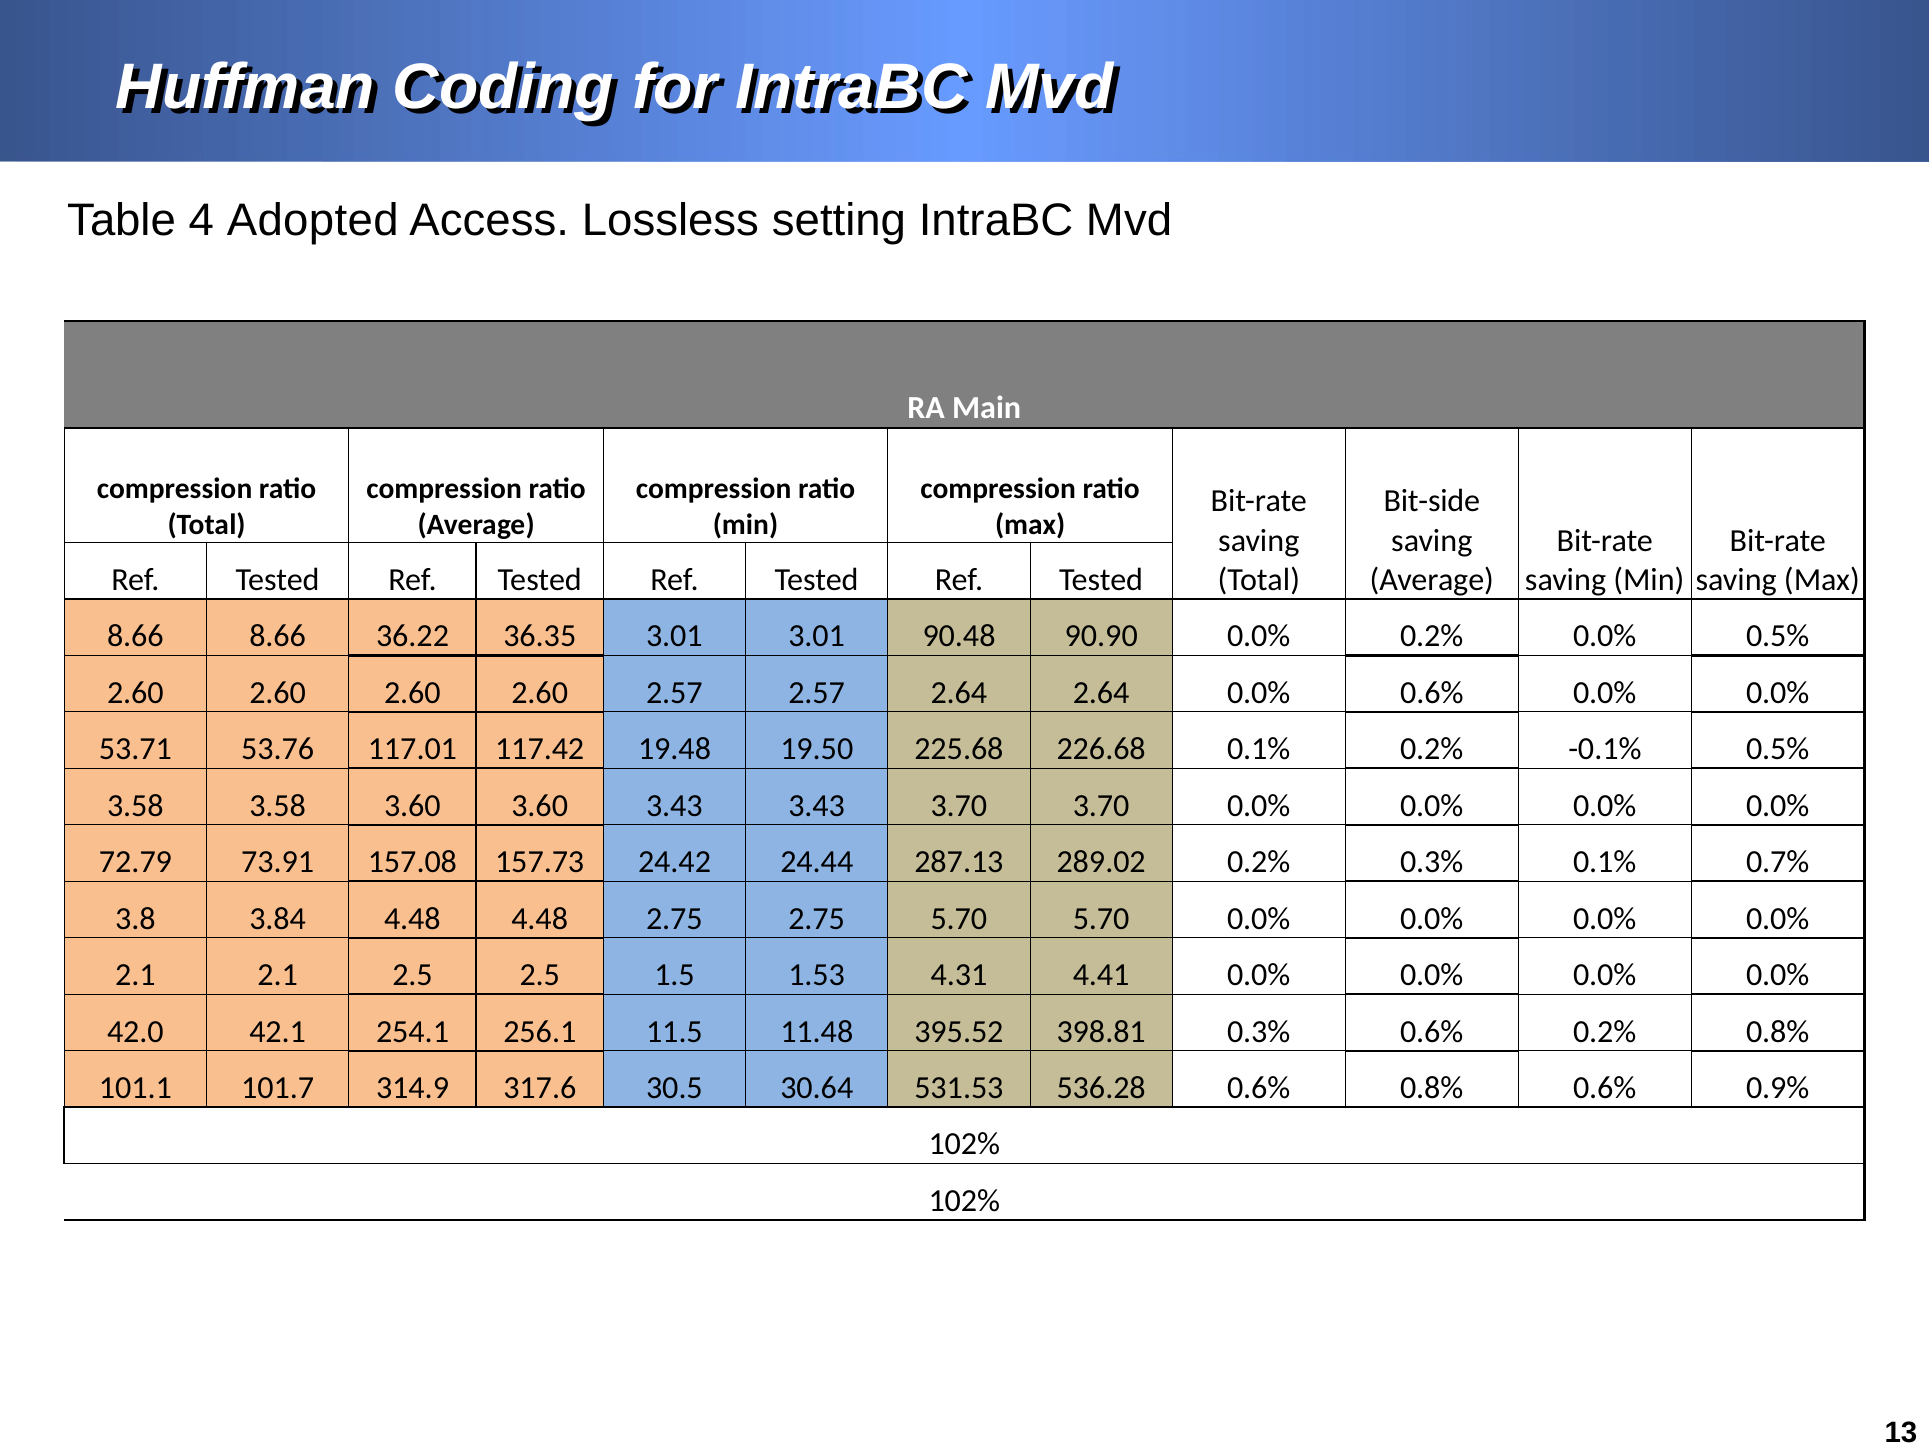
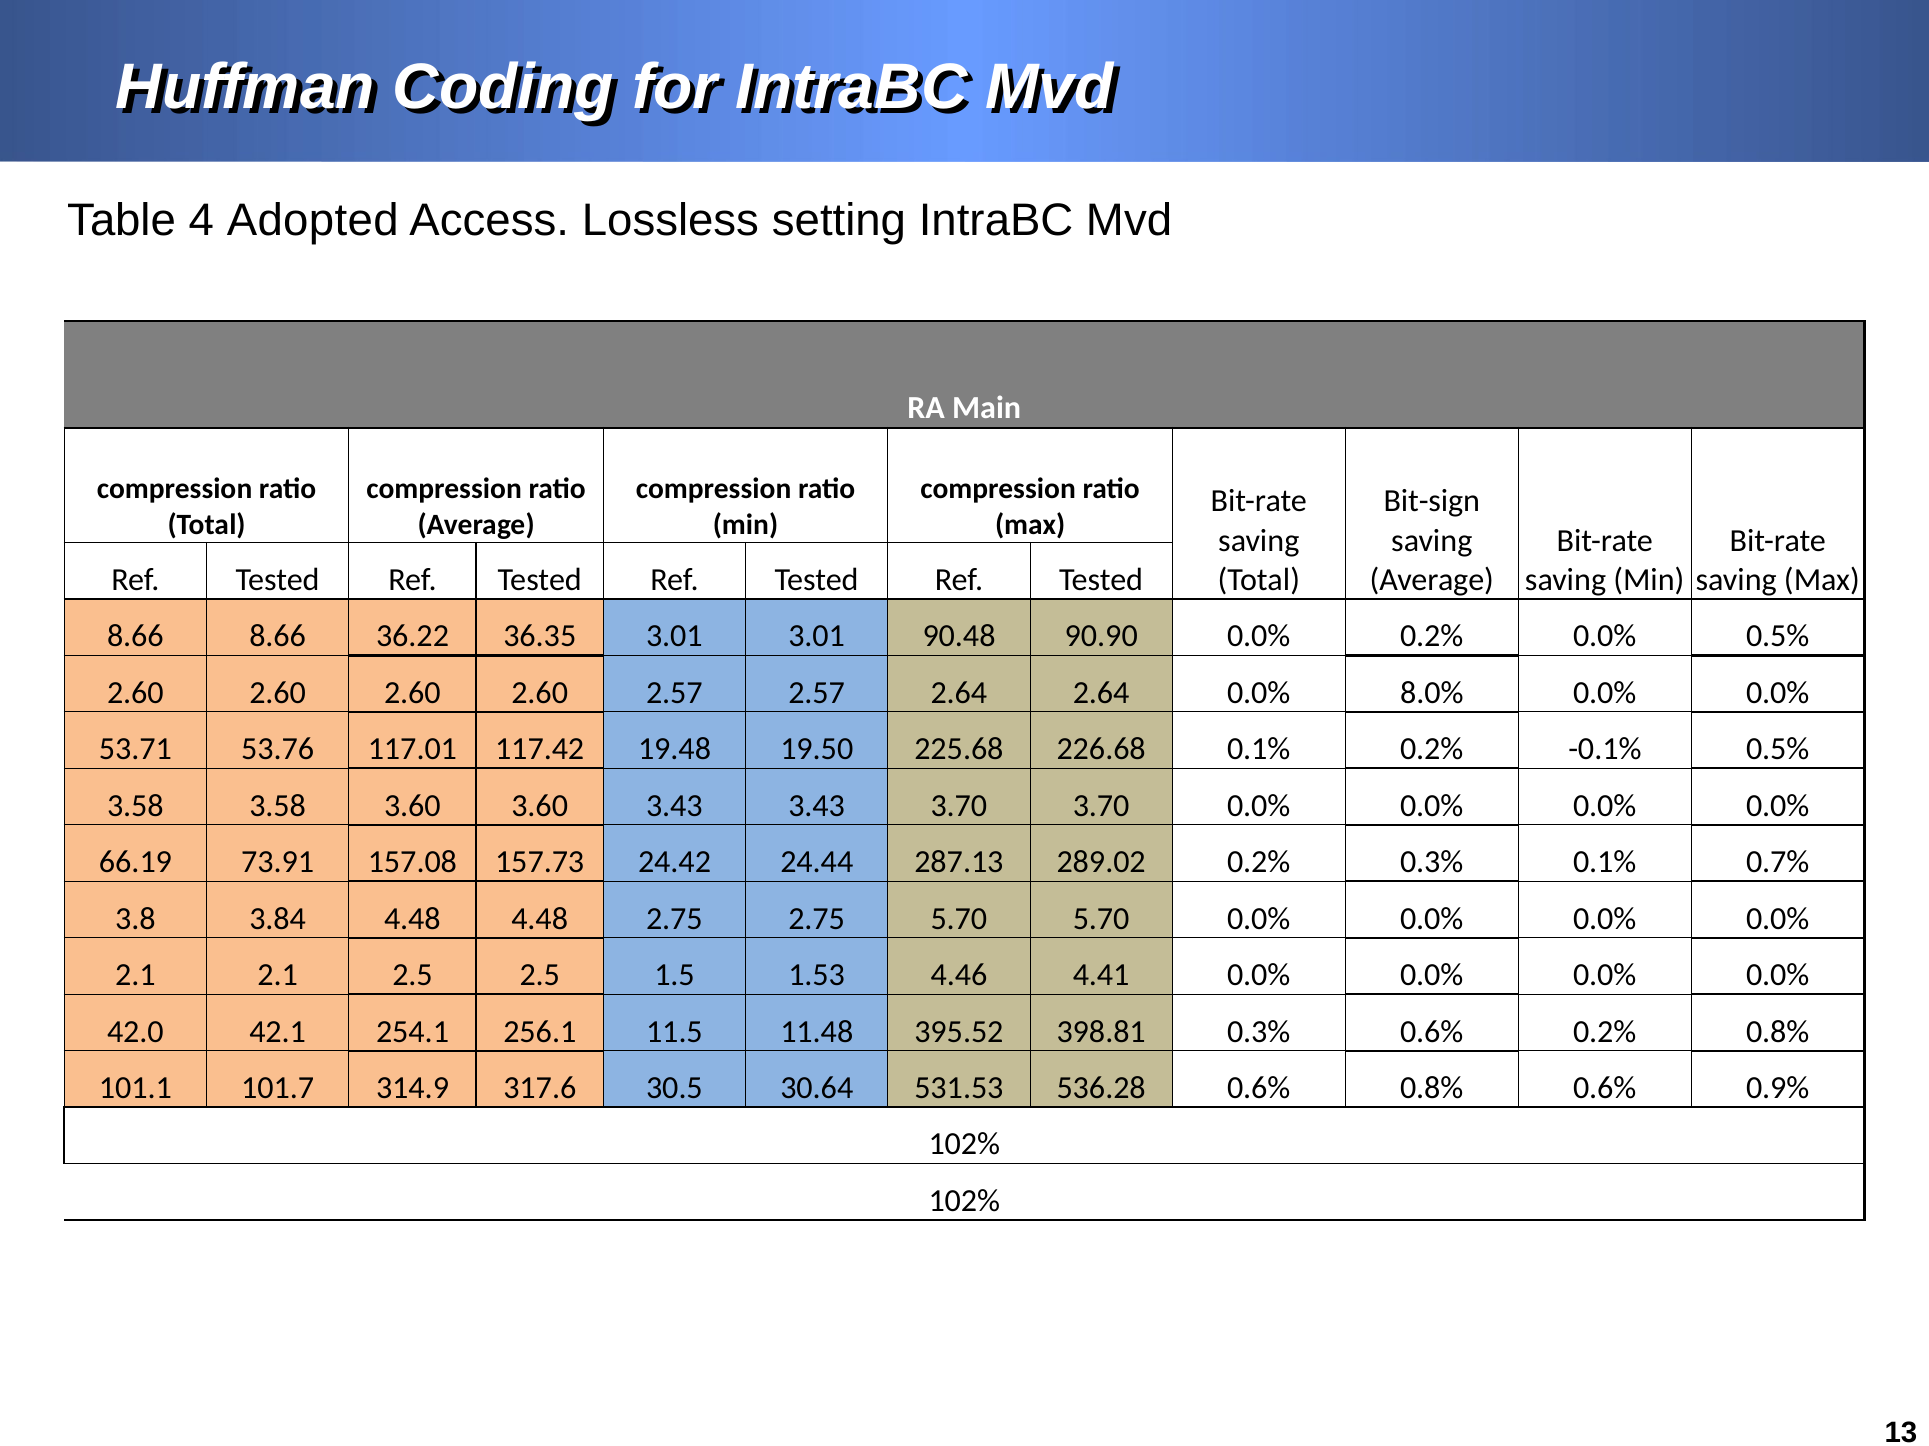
Bit-side: Bit-side -> Bit-sign
0.0% 0.6%: 0.6% -> 8.0%
72.79: 72.79 -> 66.19
4.31: 4.31 -> 4.46
